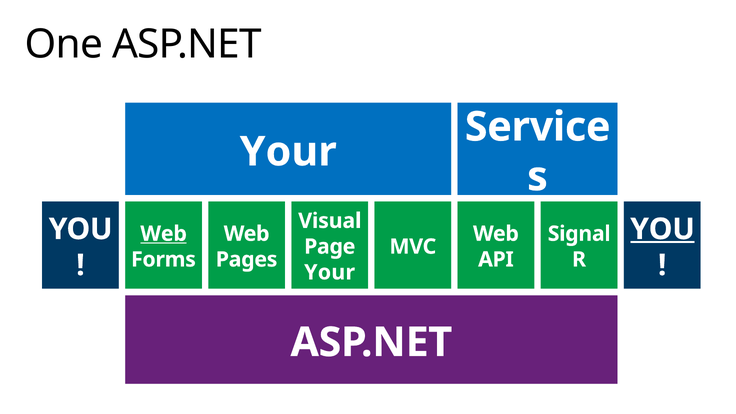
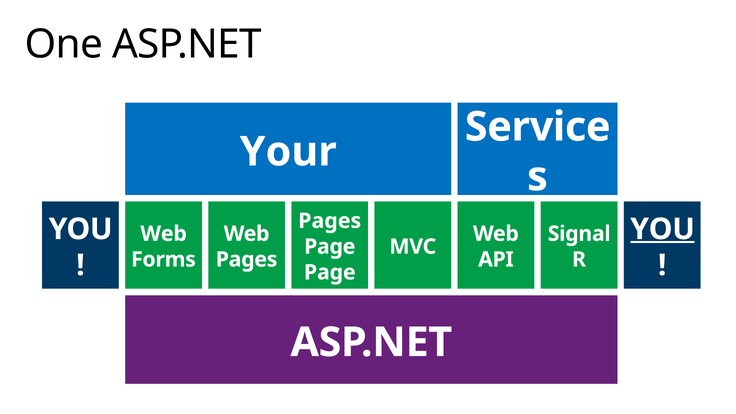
Visual at (330, 221): Visual -> Pages
Web at (164, 234) underline: present -> none
Your at (330, 272): Your -> Page
